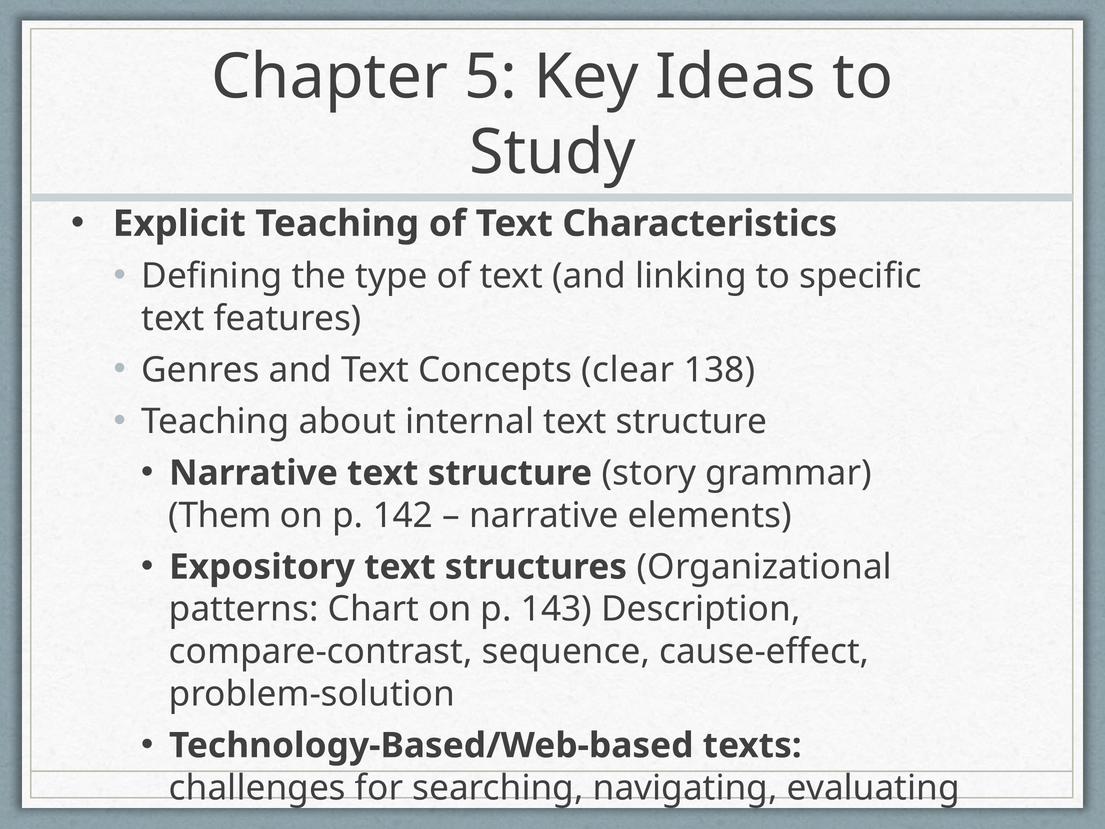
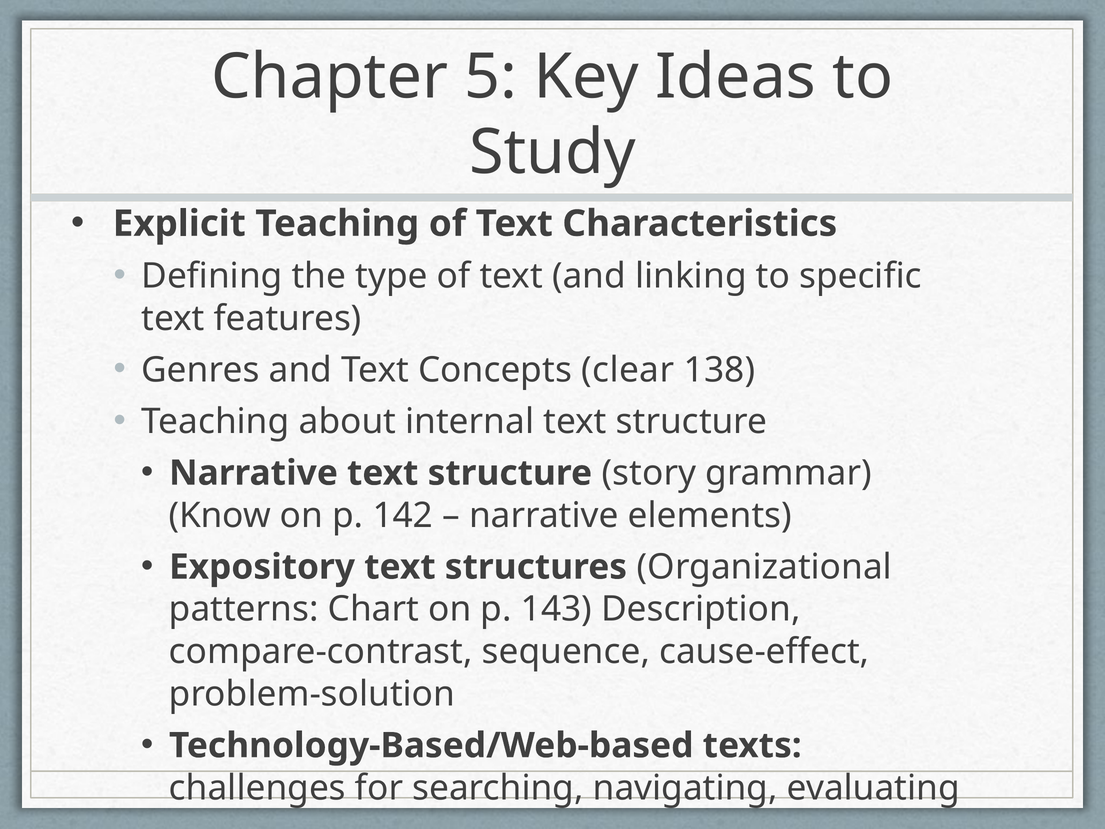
Them: Them -> Know
